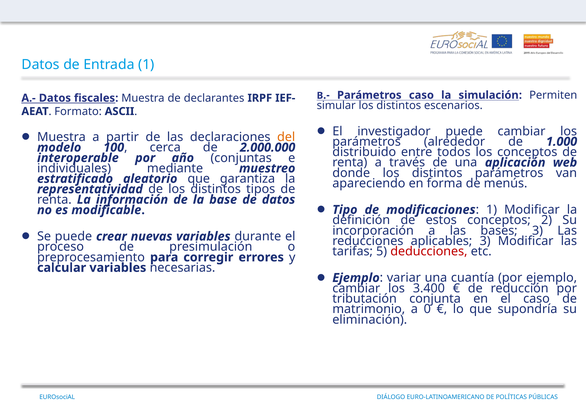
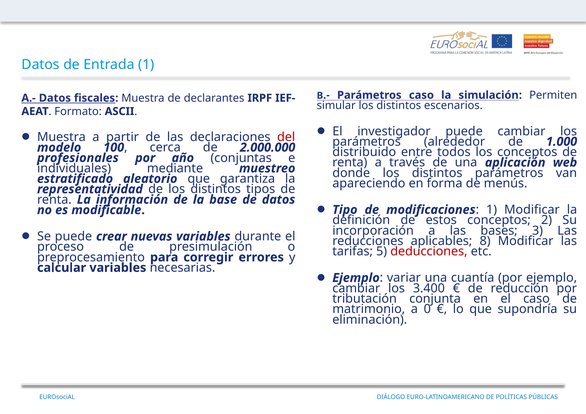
del colour: orange -> red
interoperable: interoperable -> profesionales
aplicables 3: 3 -> 8
